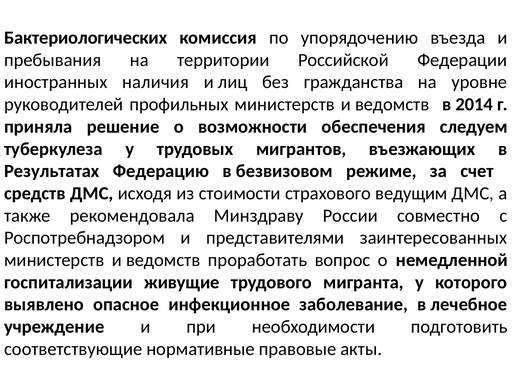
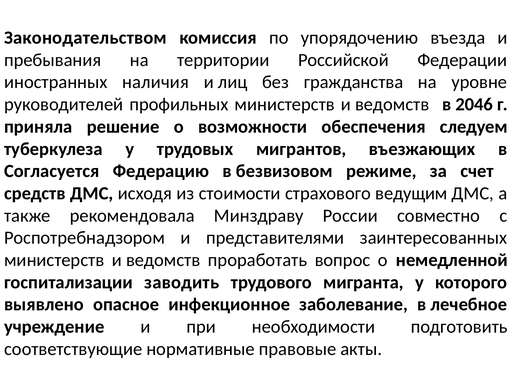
Бактериологических: Бактериологических -> Законодательством
2014: 2014 -> 2046
Результатах: Результатах -> Согласуется
живущие: живущие -> заводить
